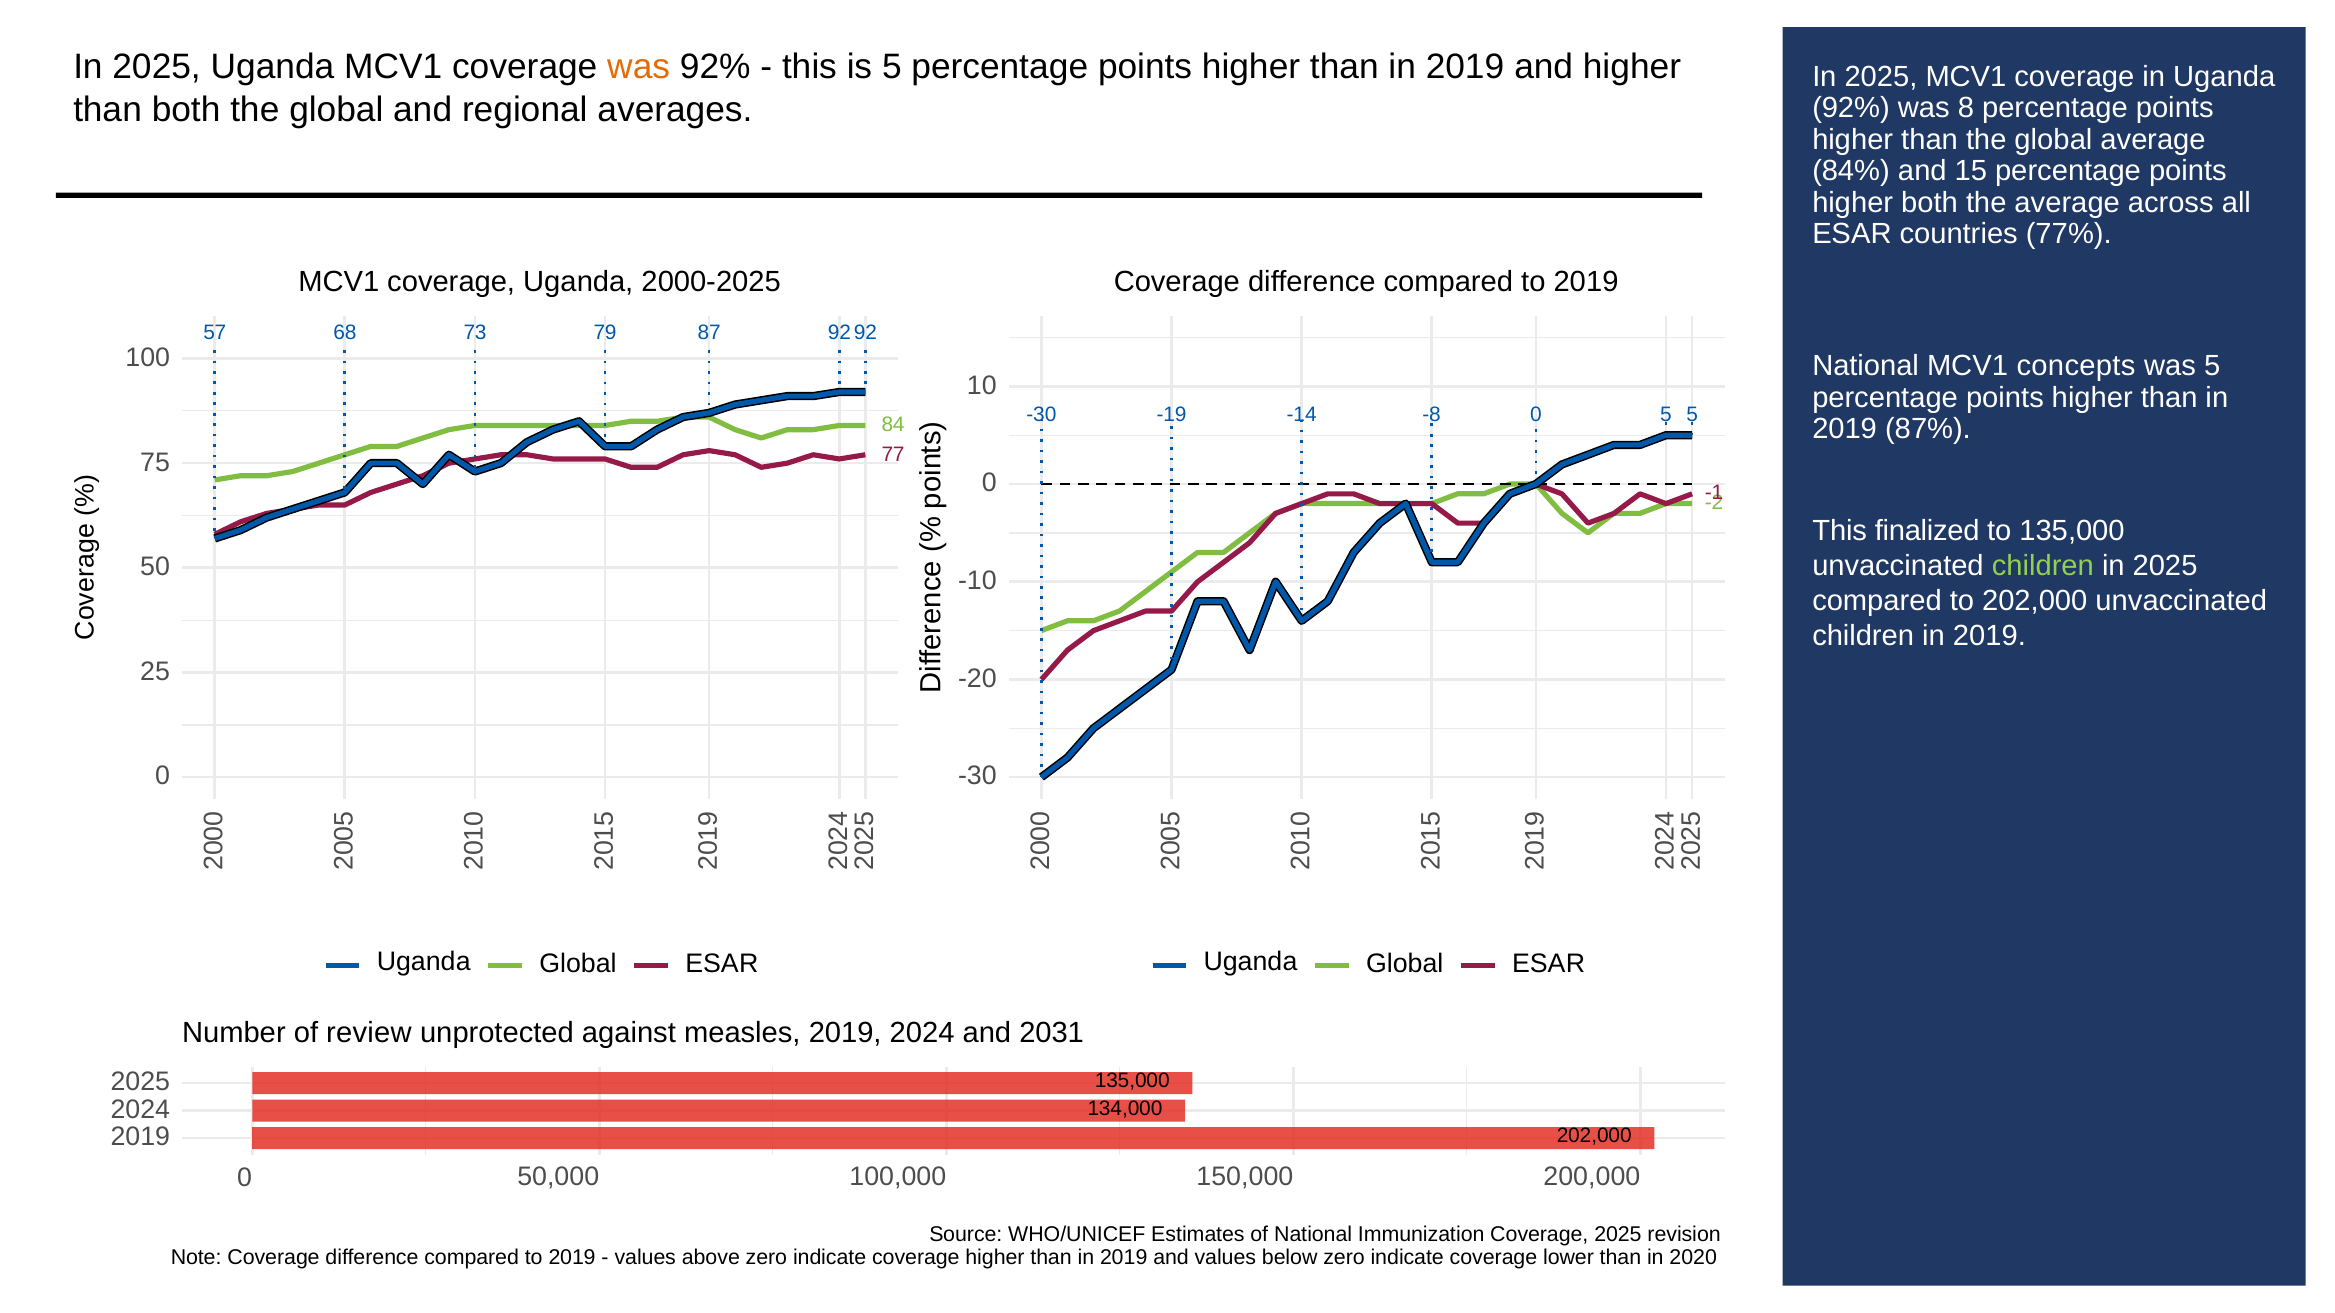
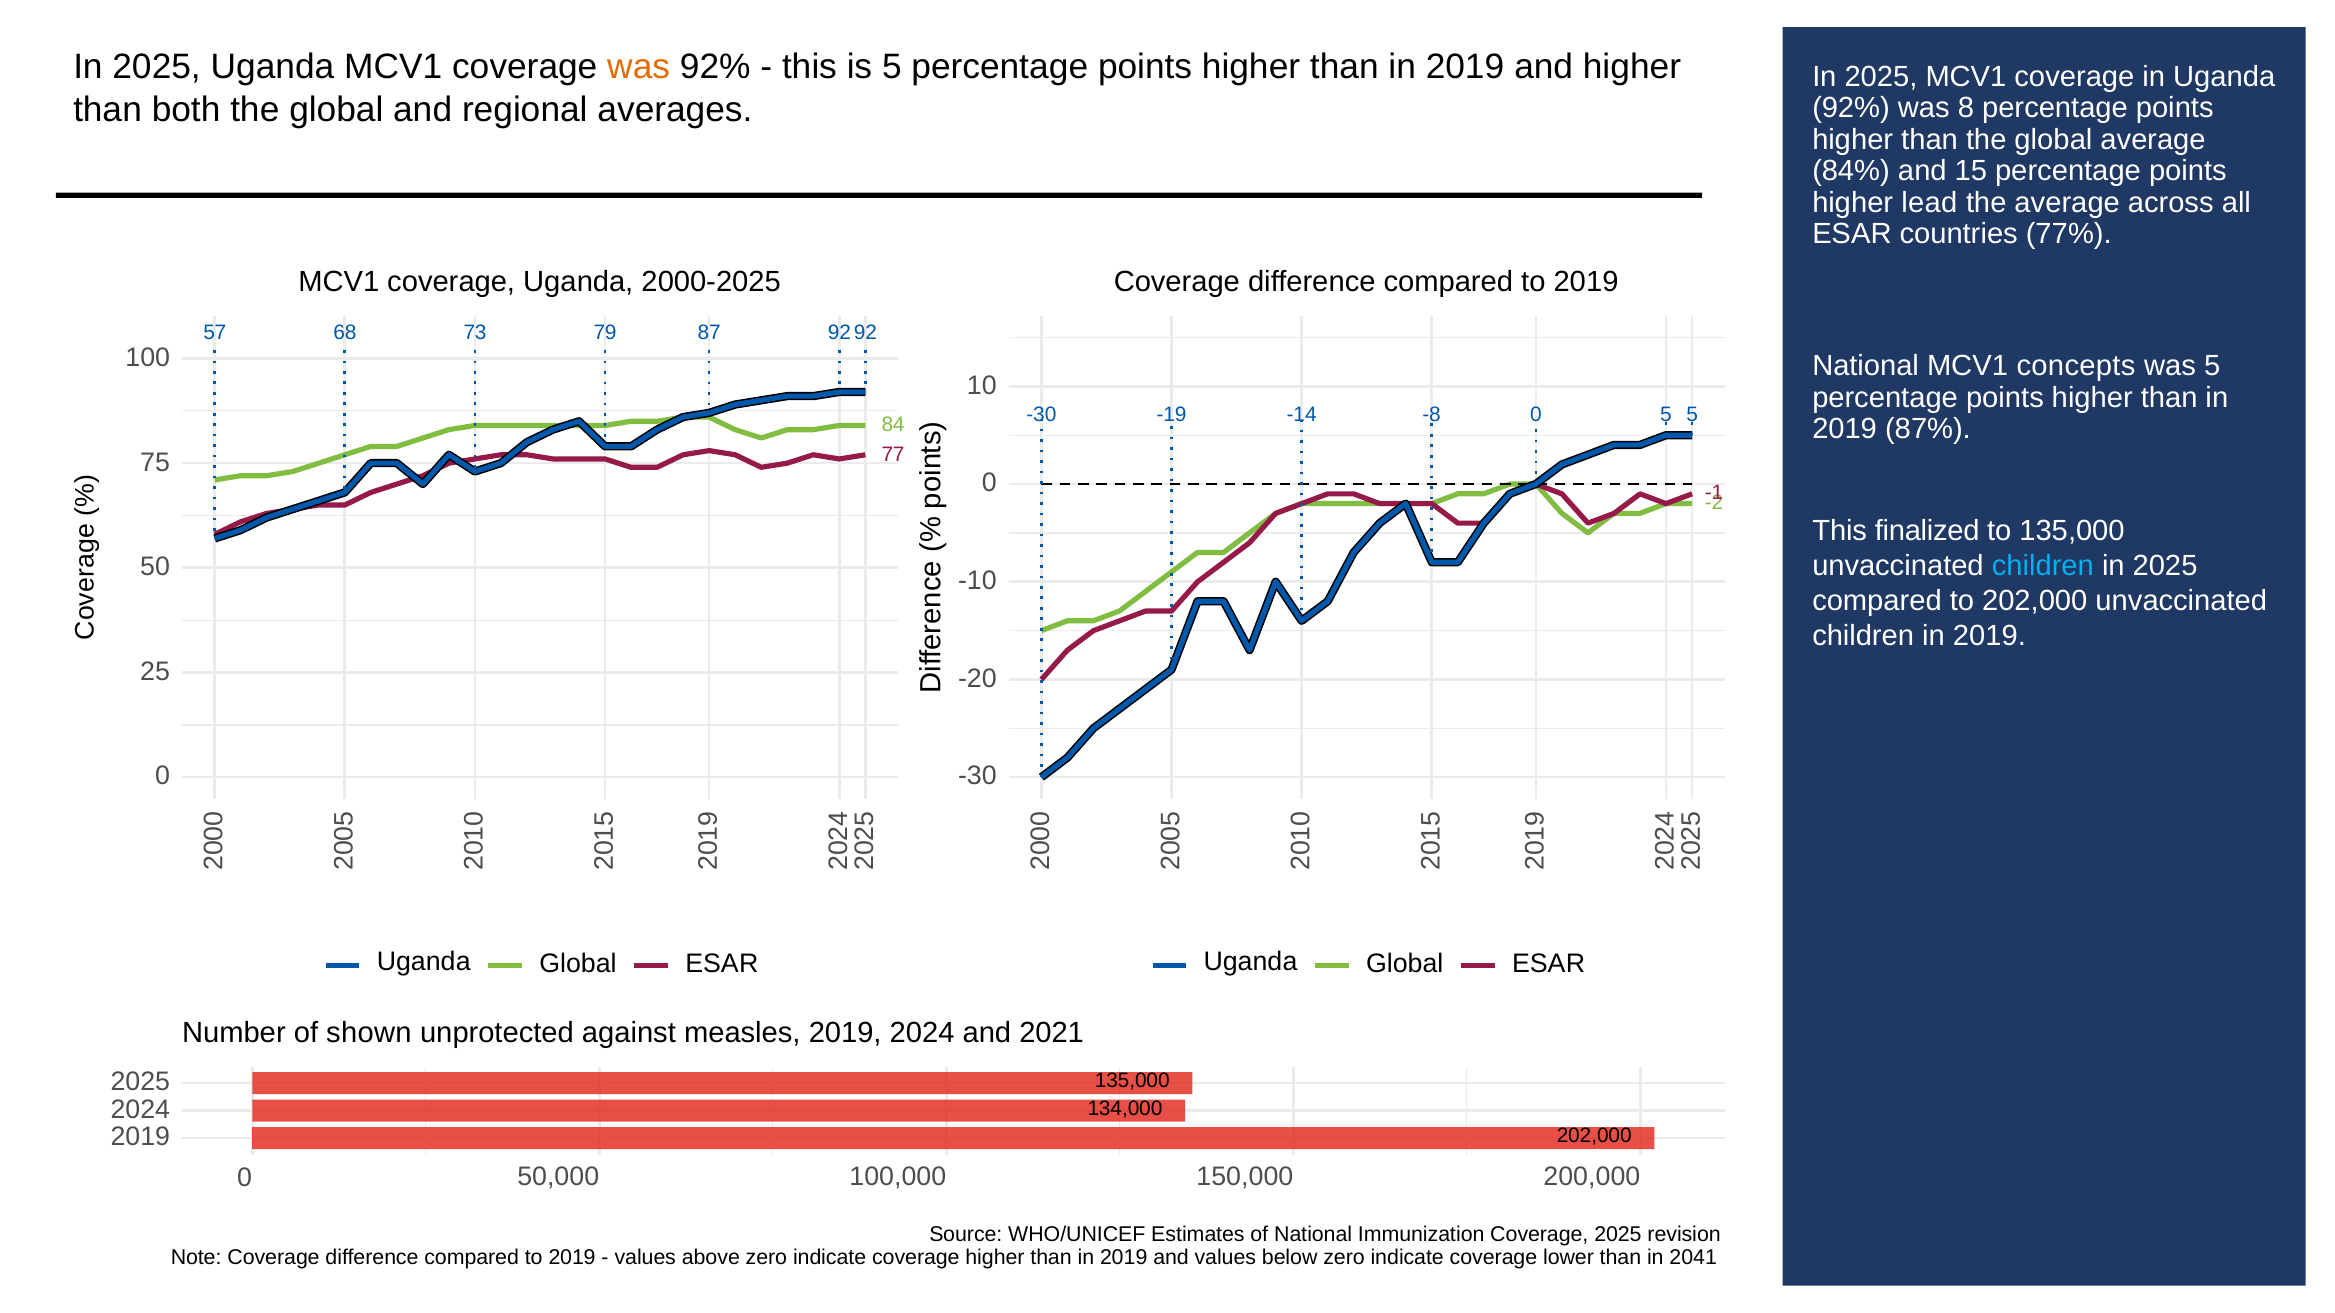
higher both: both -> lead
children at (2043, 566) colour: light green -> light blue
review: review -> shown
2031: 2031 -> 2021
2020: 2020 -> 2041
